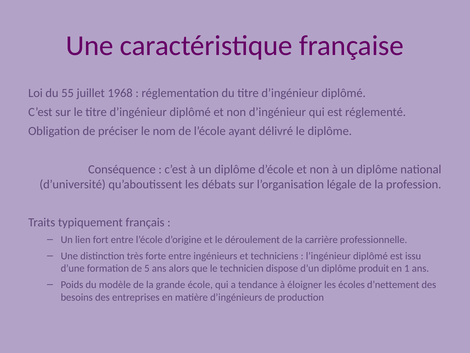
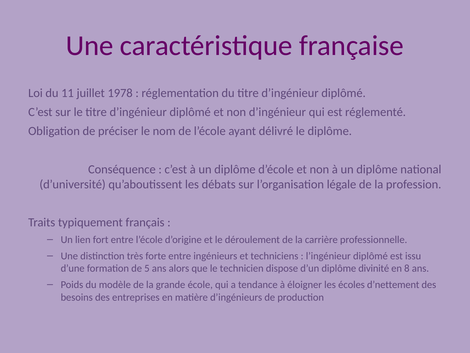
55: 55 -> 11
1968: 1968 -> 1978
produit: produit -> divinité
1: 1 -> 8
